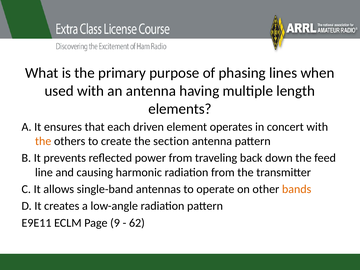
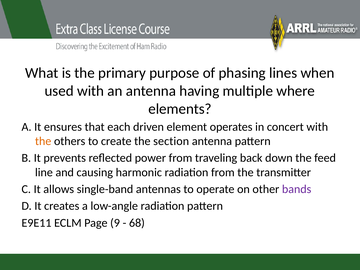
length: length -> where
bands colour: orange -> purple
62: 62 -> 68
